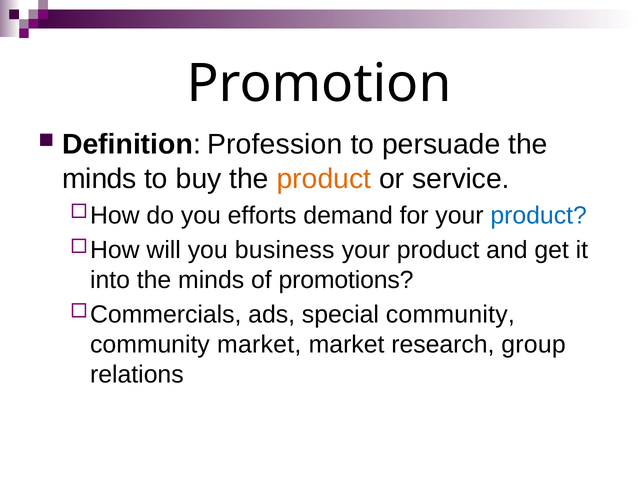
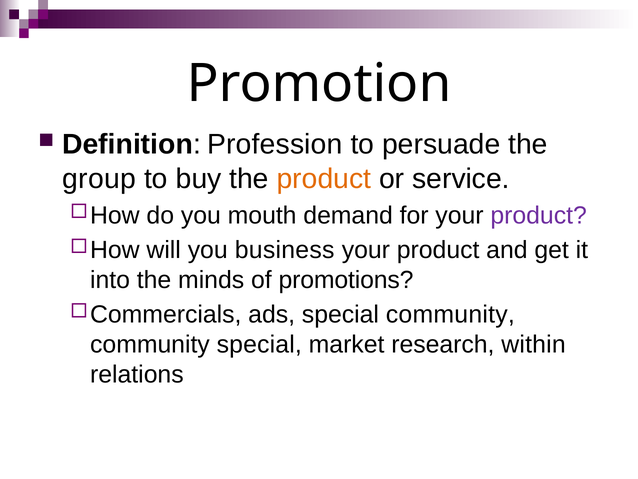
minds at (99, 179): minds -> group
efforts: efforts -> mouth
product at (539, 215) colour: blue -> purple
community market: market -> special
group: group -> within
